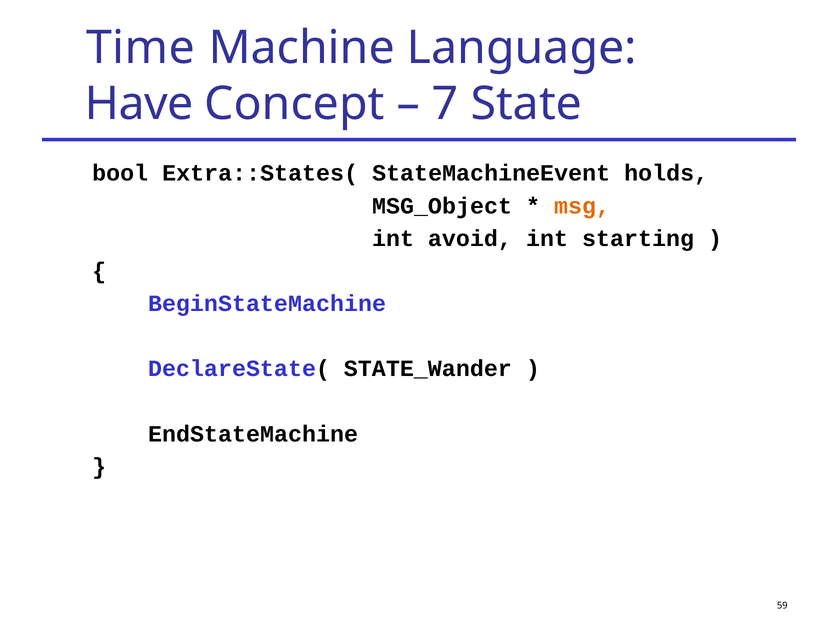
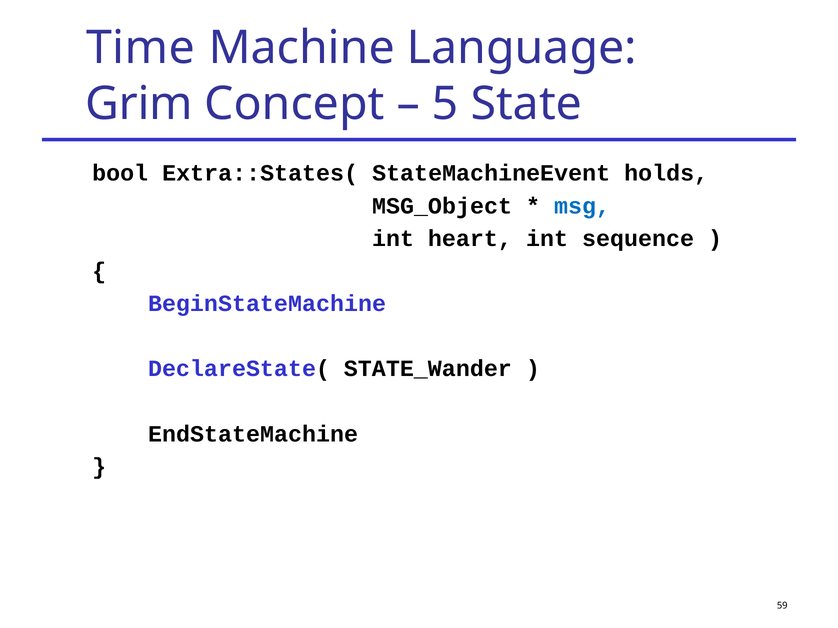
Have: Have -> Grim
7: 7 -> 5
msg colour: orange -> blue
avoid: avoid -> heart
starting: starting -> sequence
